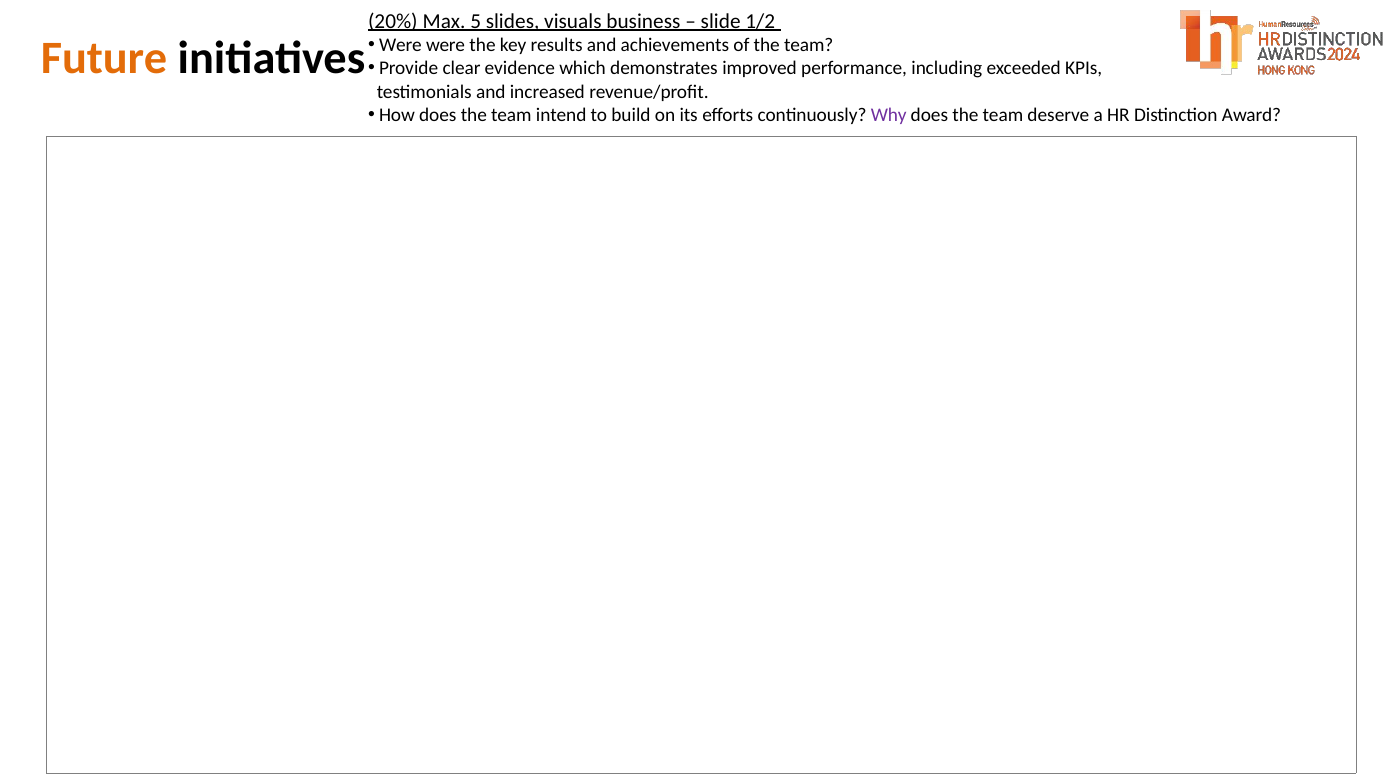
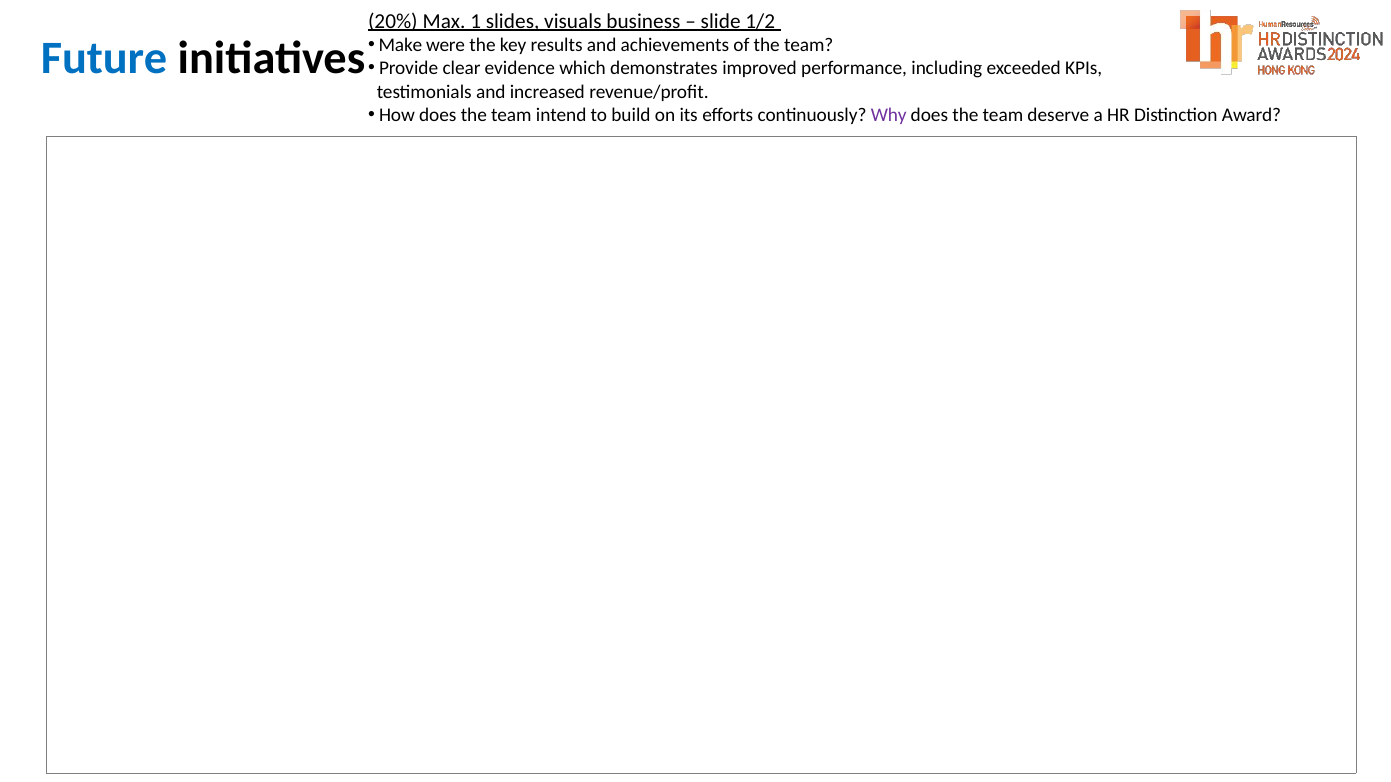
5: 5 -> 1
Were at (400, 45): Were -> Make
Future colour: orange -> blue
